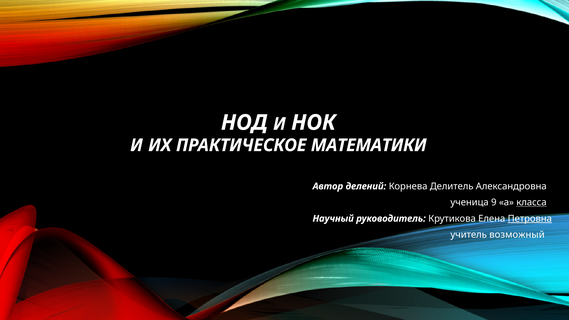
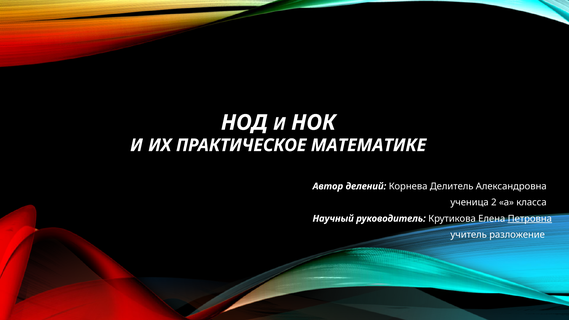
МАТЕМАТИКИ: МАТЕМАТИКИ -> МАТЕМАТИКЕ
9: 9 -> 2
класса underline: present -> none
возможный: возможный -> разложение
